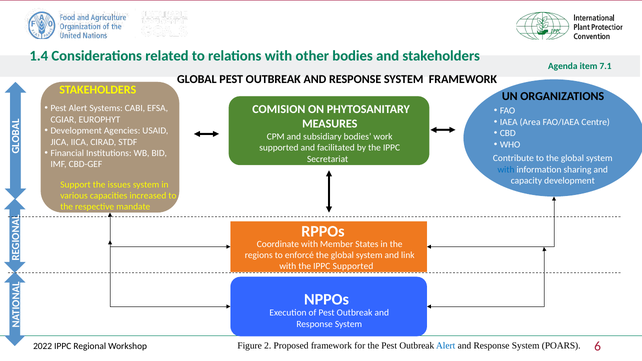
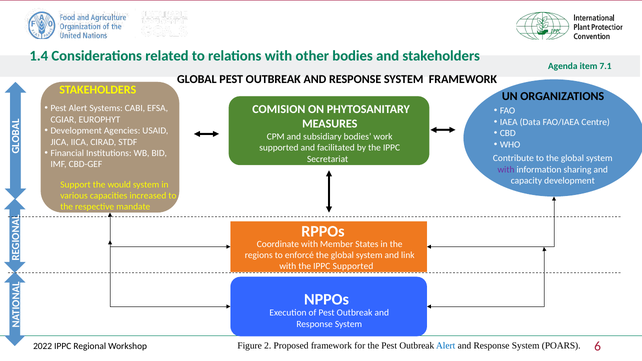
Area: Area -> Data
with at (506, 170) colour: blue -> purple
issues: issues -> would
